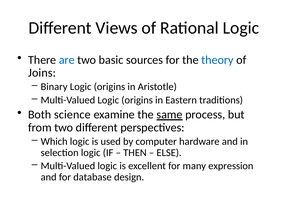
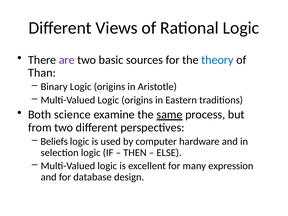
are colour: blue -> purple
Joins: Joins -> Than
Which: Which -> Beliefs
